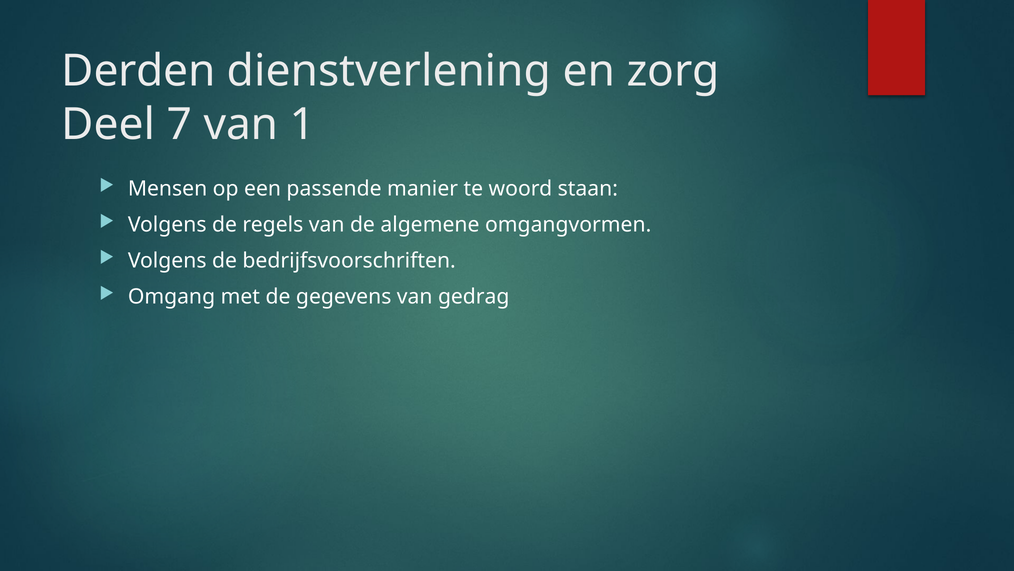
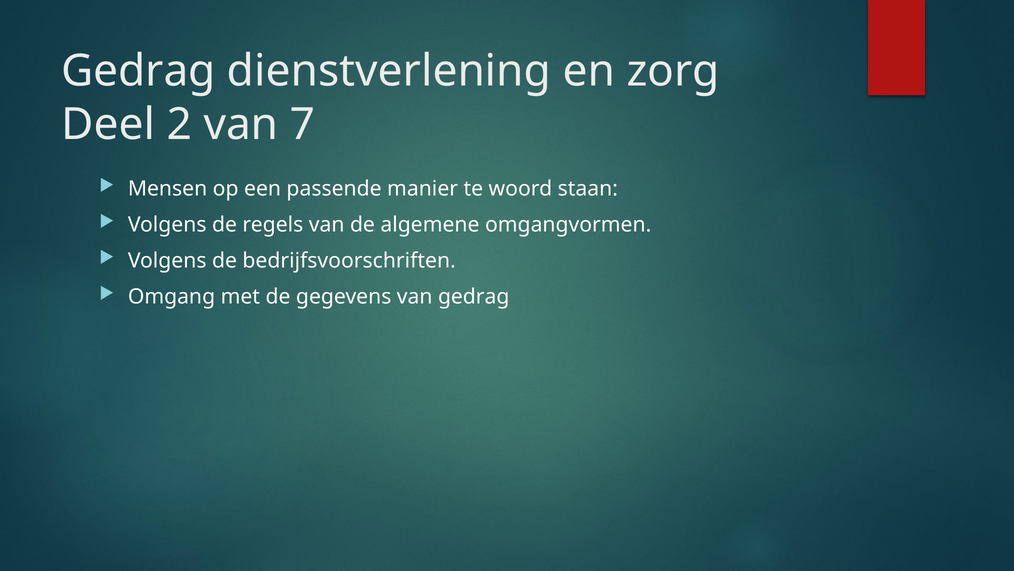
Derden at (138, 71): Derden -> Gedrag
7: 7 -> 2
1: 1 -> 7
